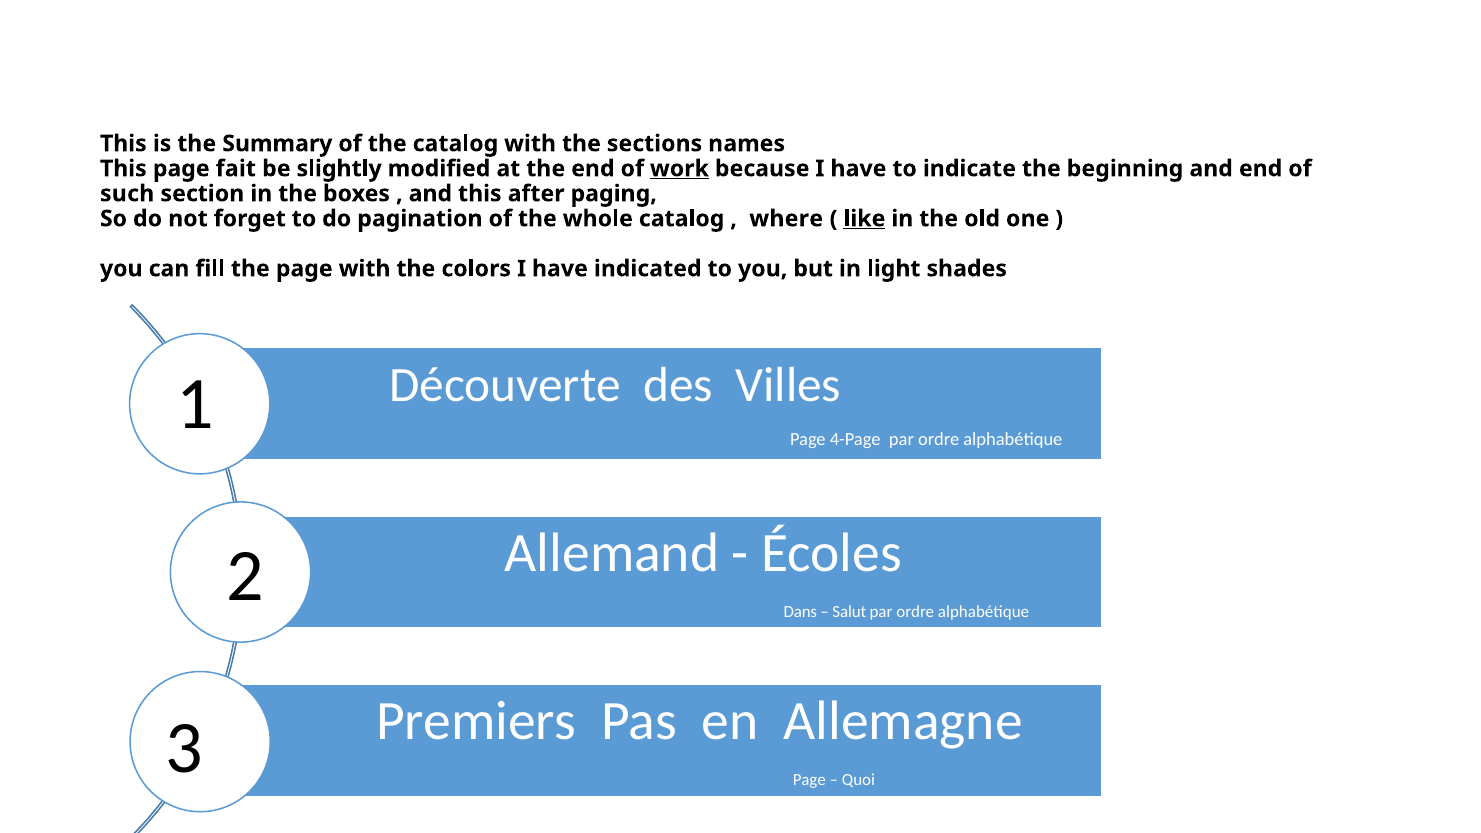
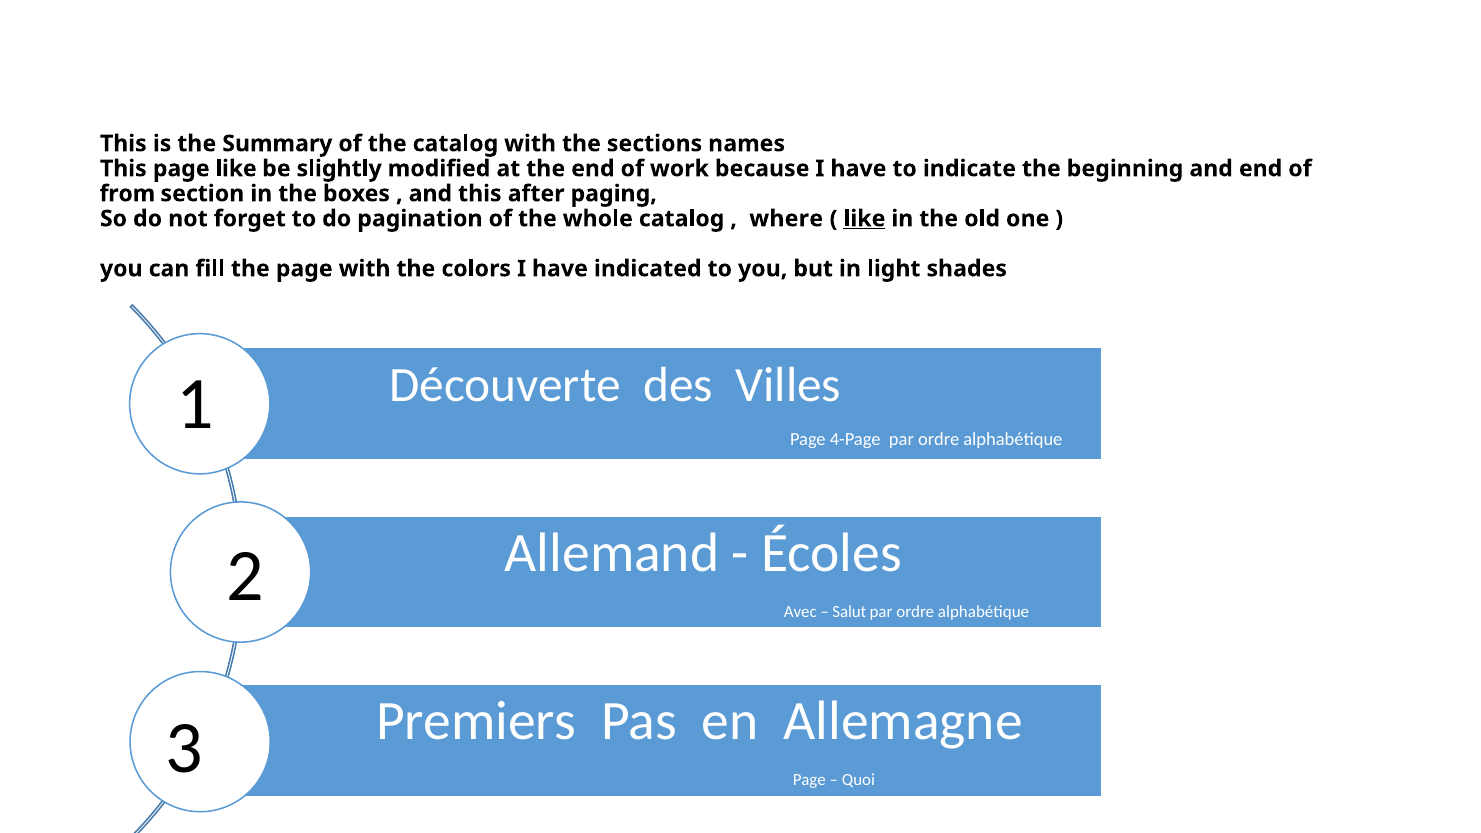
page fait: fait -> like
work underline: present -> none
such: such -> from
Dans: Dans -> Avec
